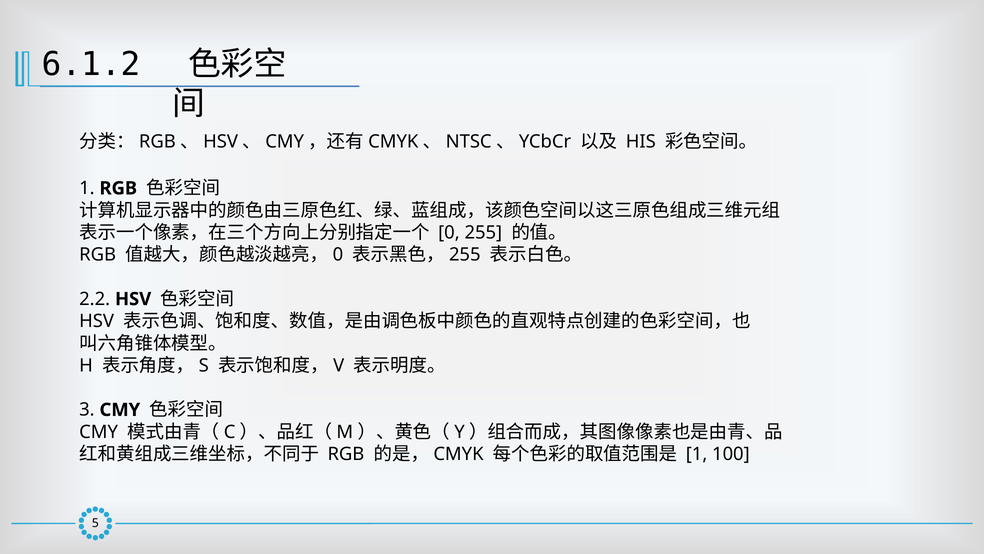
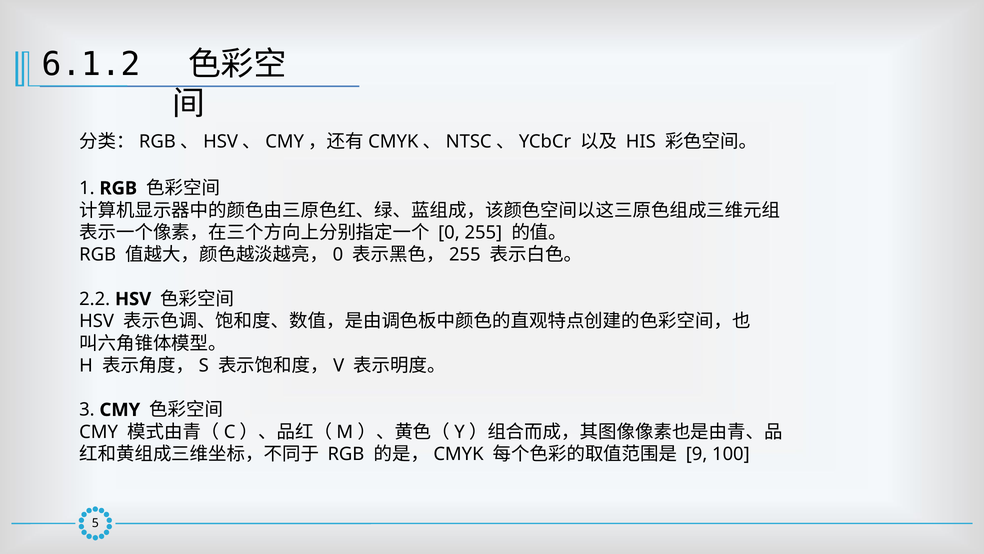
1 at (697, 454): 1 -> 9
